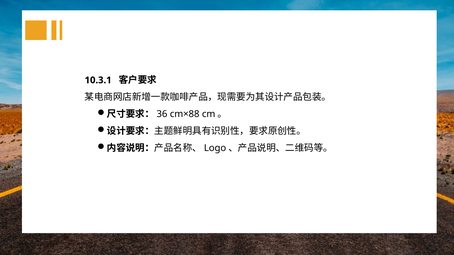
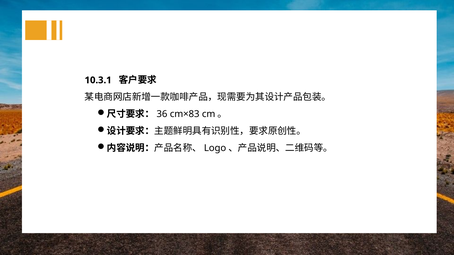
cm×88: cm×88 -> cm×83
